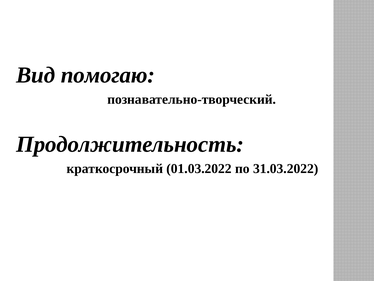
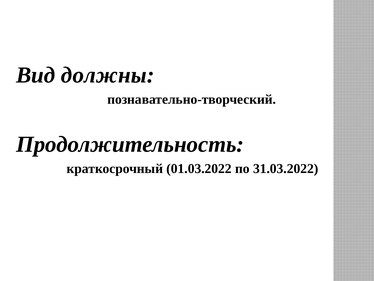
помогаю: помогаю -> должны
